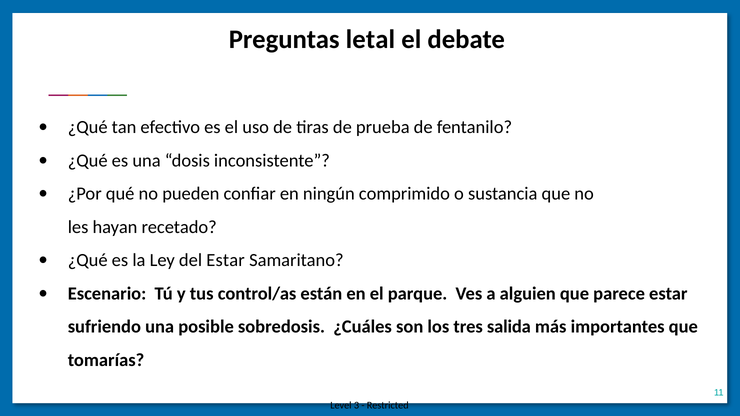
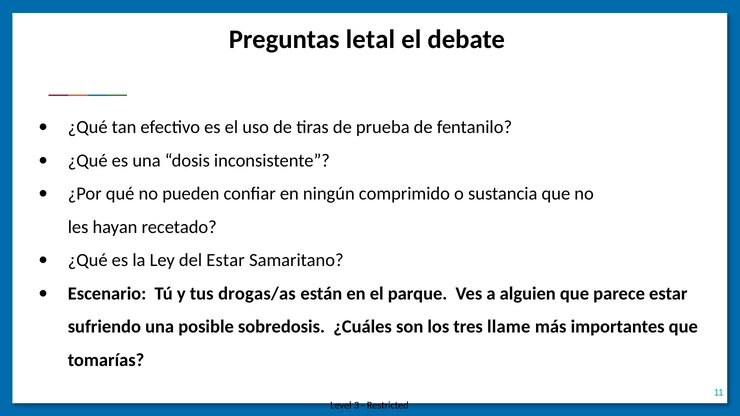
control/as: control/as -> drogas/as
salida: salida -> llame
